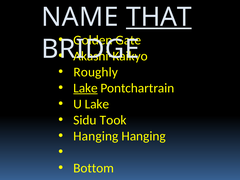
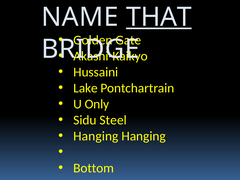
Roughly: Roughly -> Hussaini
Lake at (86, 88) underline: present -> none
U Lake: Lake -> Only
Took: Took -> Steel
